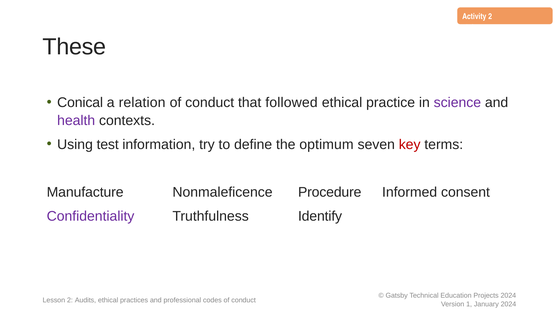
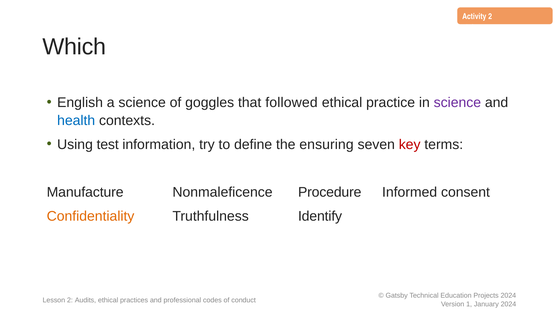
These: These -> Which
Conical: Conical -> English
a relation: relation -> science
conduct at (210, 103): conduct -> goggles
health colour: purple -> blue
optimum: optimum -> ensuring
Confidentiality colour: purple -> orange
